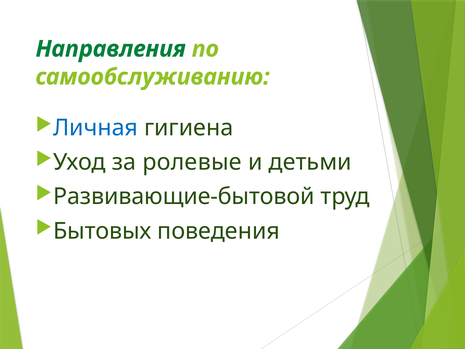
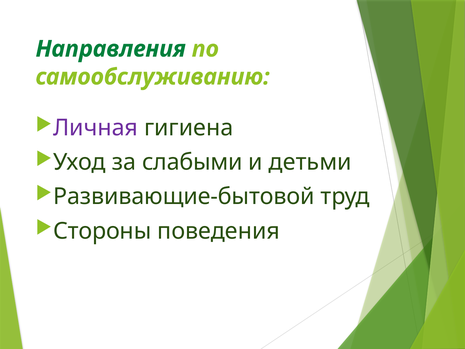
Личная colour: blue -> purple
ролевые: ролевые -> слабыми
Бытовых: Бытовых -> Стороны
